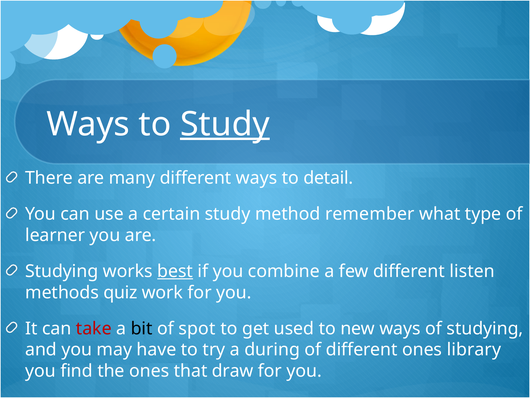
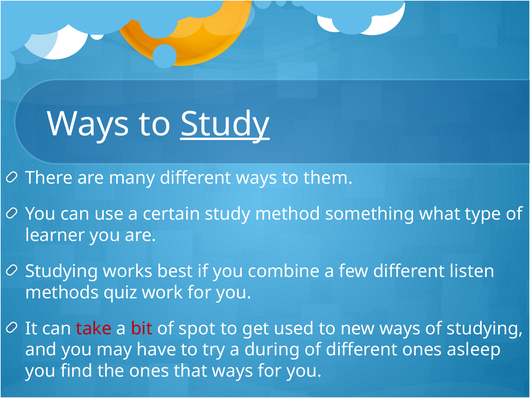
detail: detail -> them
remember: remember -> something
best underline: present -> none
bit colour: black -> red
library: library -> asleep
that draw: draw -> ways
